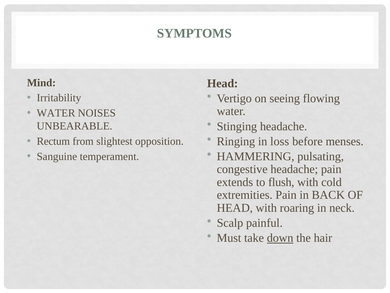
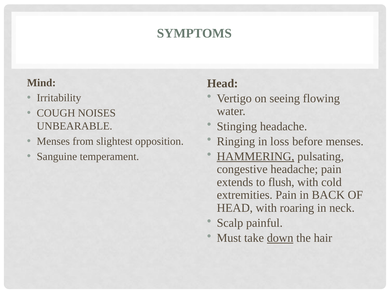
WATER at (56, 113): WATER -> COUGH
Rectum at (53, 141): Rectum -> Menses
HAMMERING underline: none -> present
